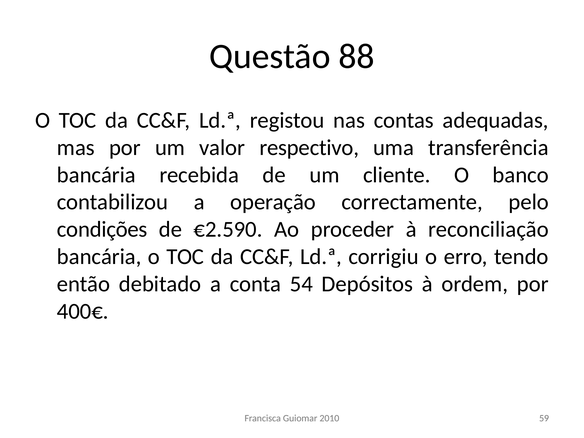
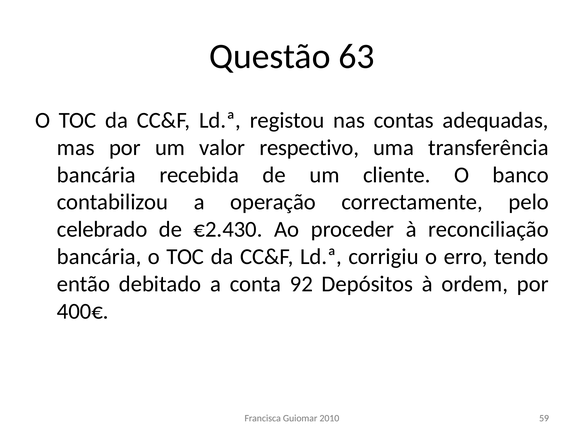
88: 88 -> 63
condições: condições -> celebrado
€2.590: €2.590 -> €2.430
54: 54 -> 92
